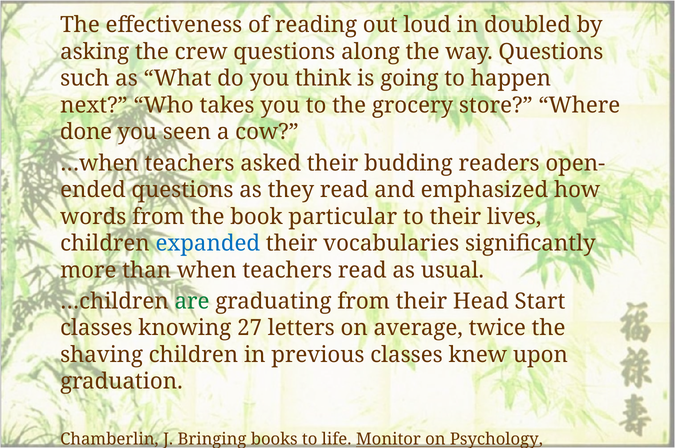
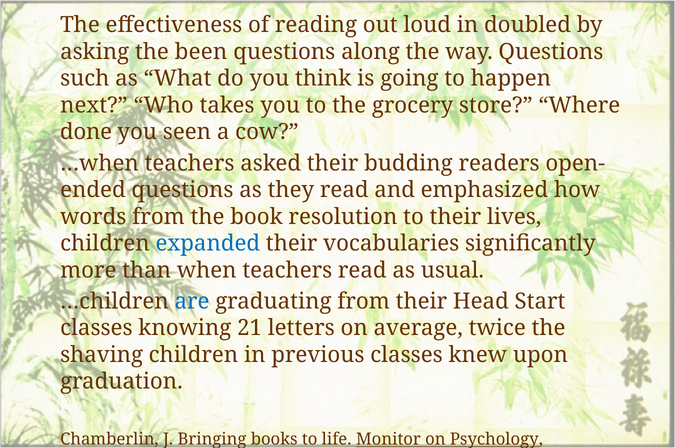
crew: crew -> been
particular: particular -> resolution
are colour: green -> blue
27: 27 -> 21
